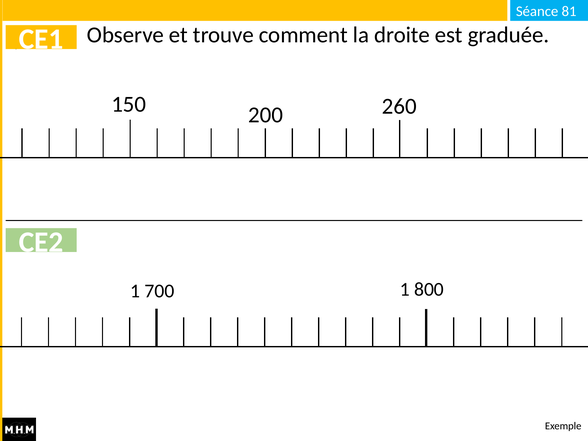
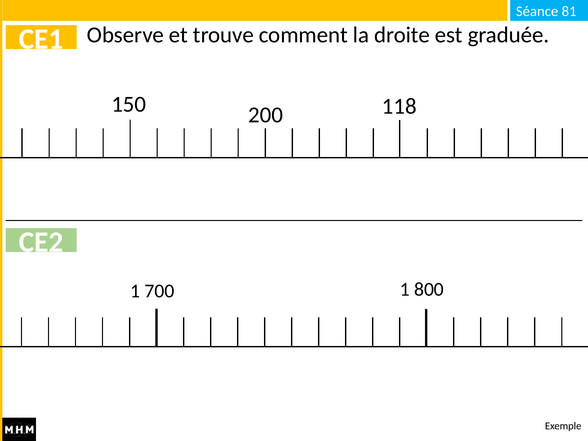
260: 260 -> 118
